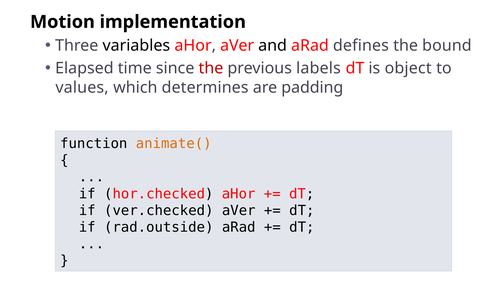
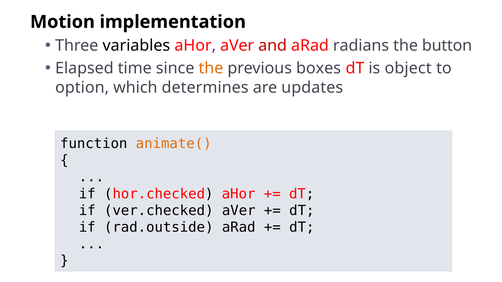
and colour: black -> red
defines: defines -> radians
bound: bound -> button
the at (211, 68) colour: red -> orange
labels: labels -> boxes
values: values -> option
padding: padding -> updates
